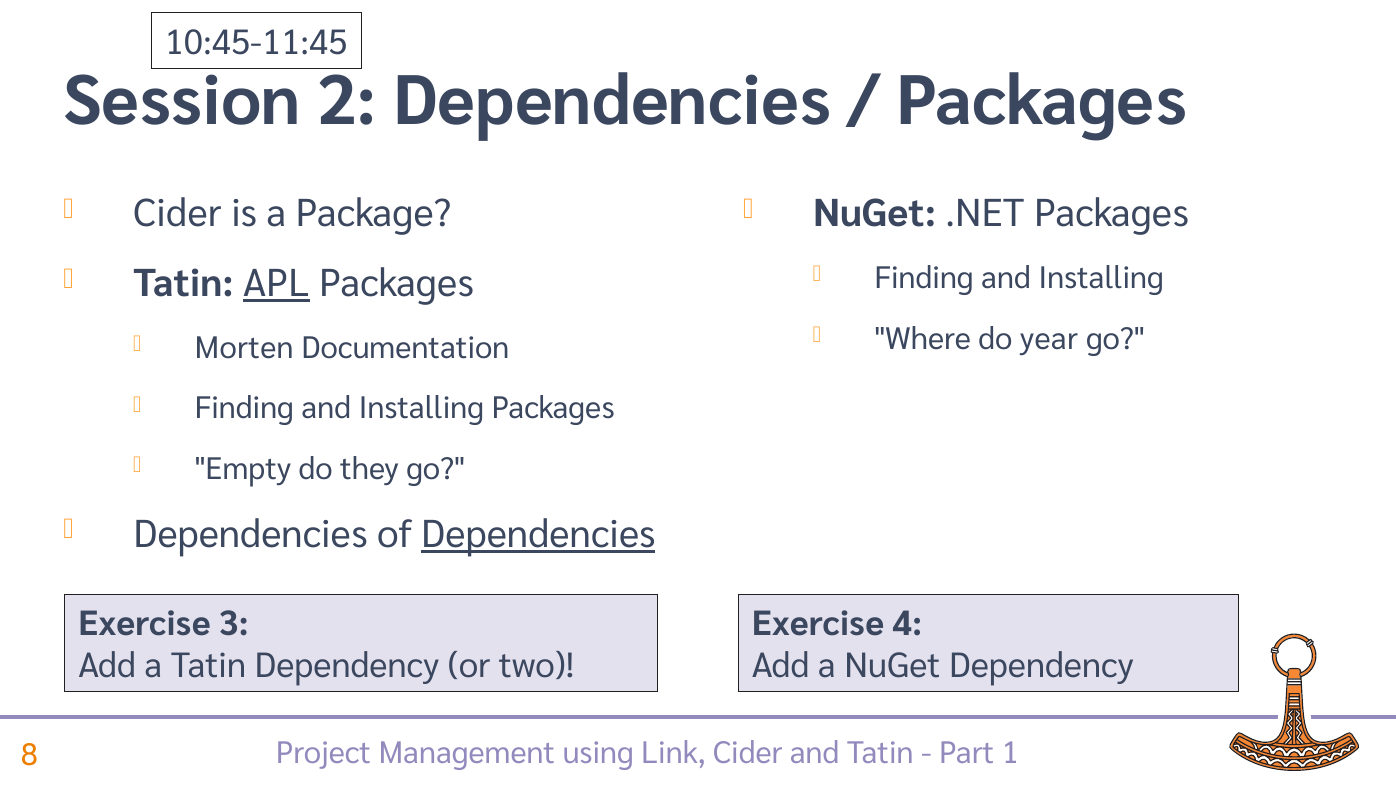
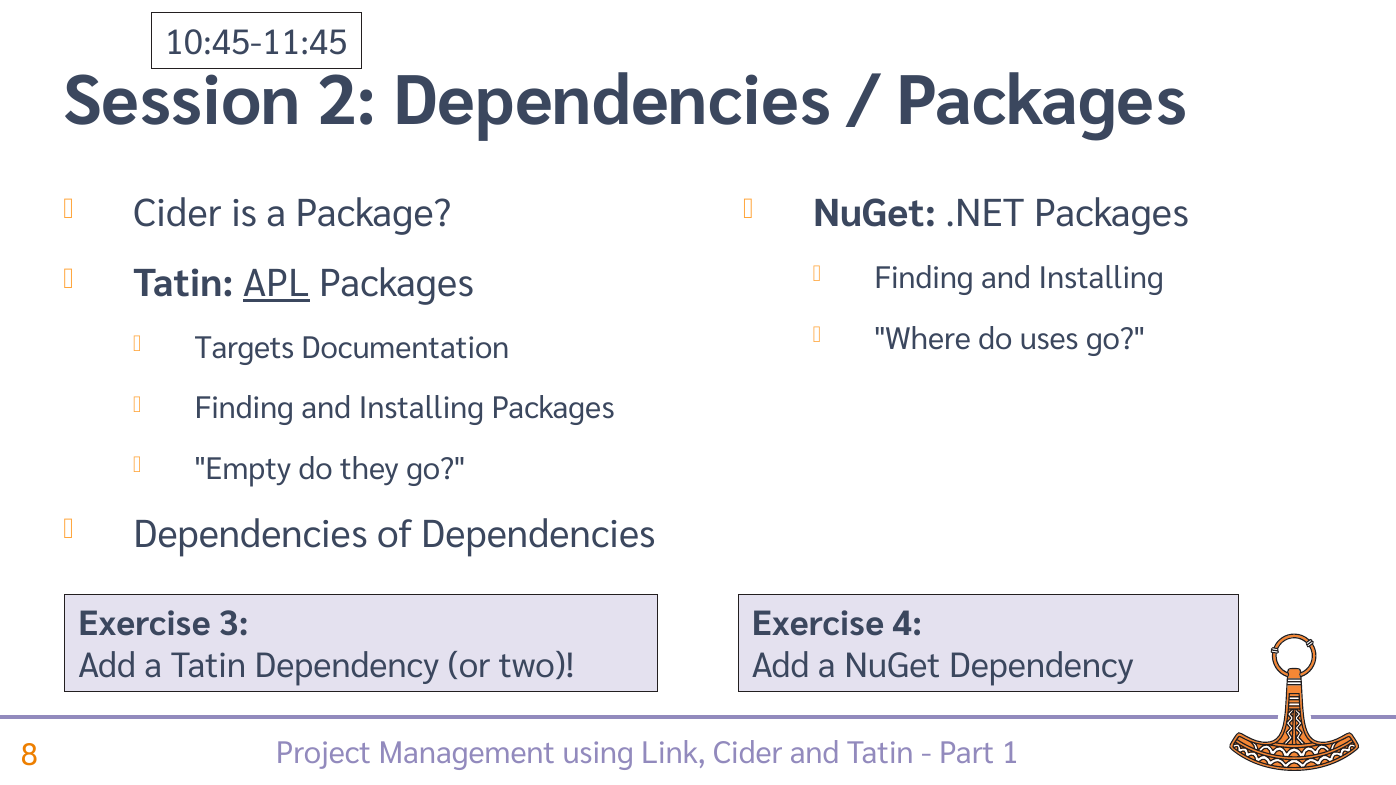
year: year -> uses
Morten: Morten -> Targets
Dependencies at (538, 535) underline: present -> none
